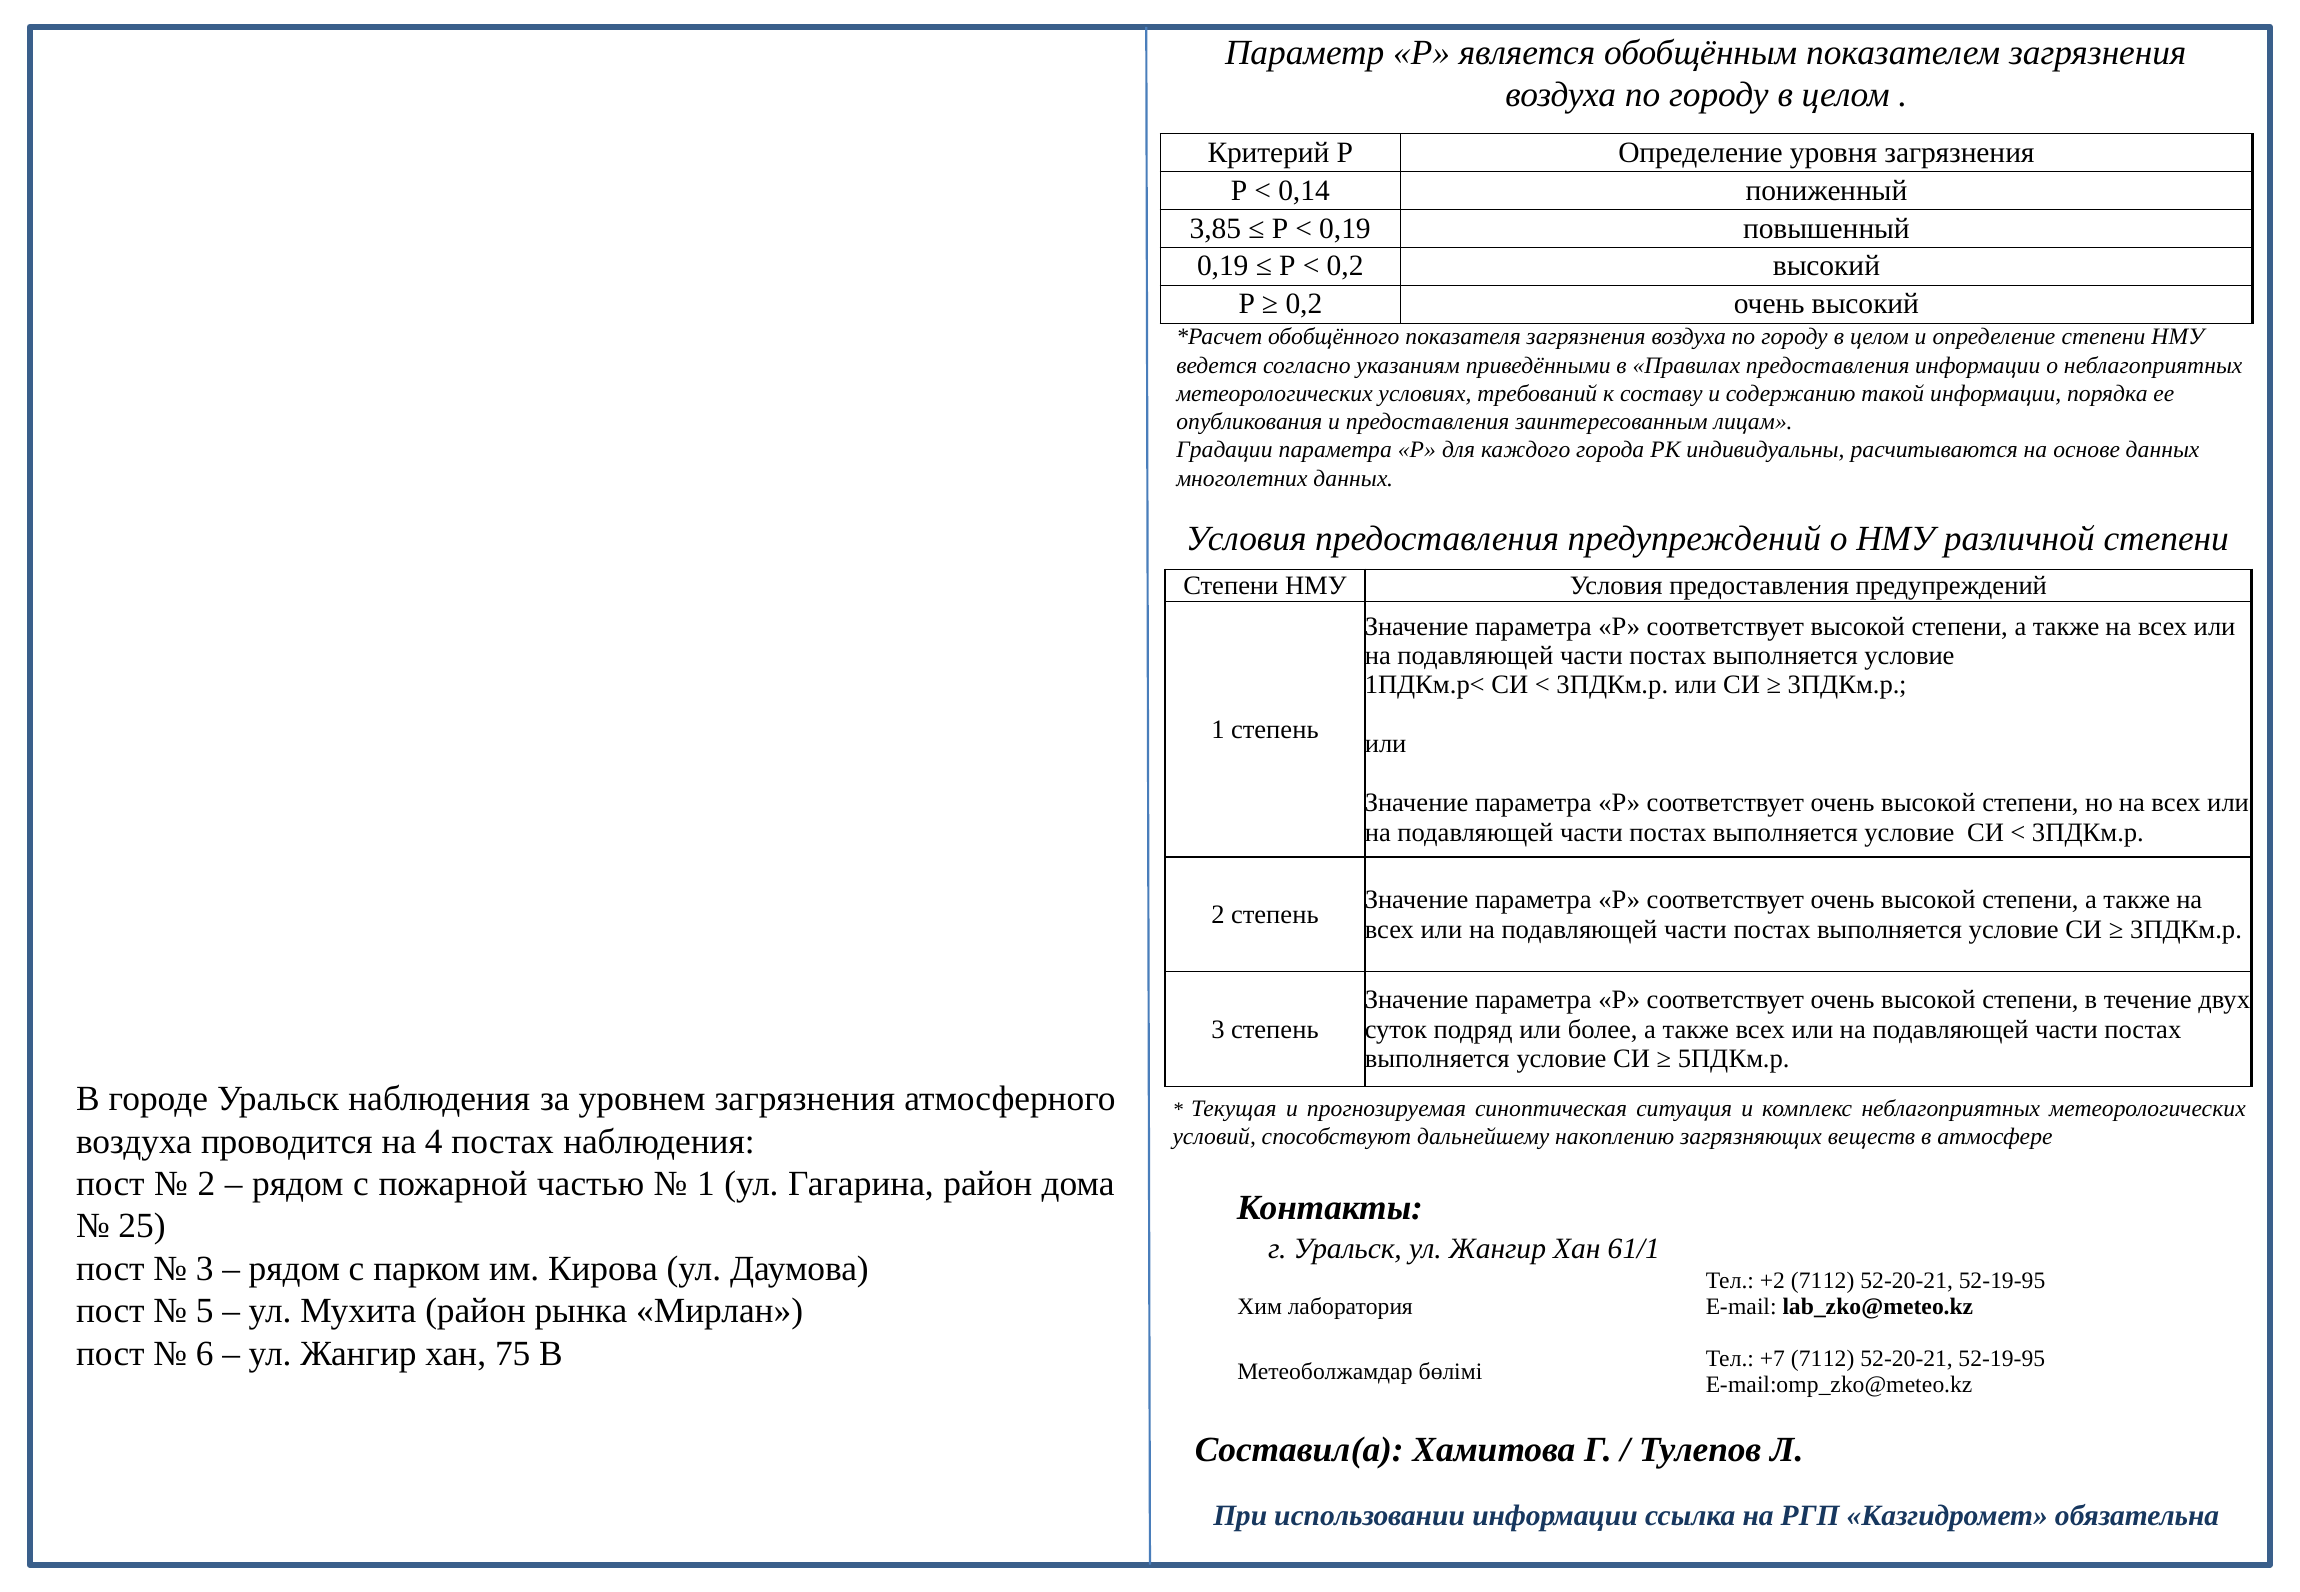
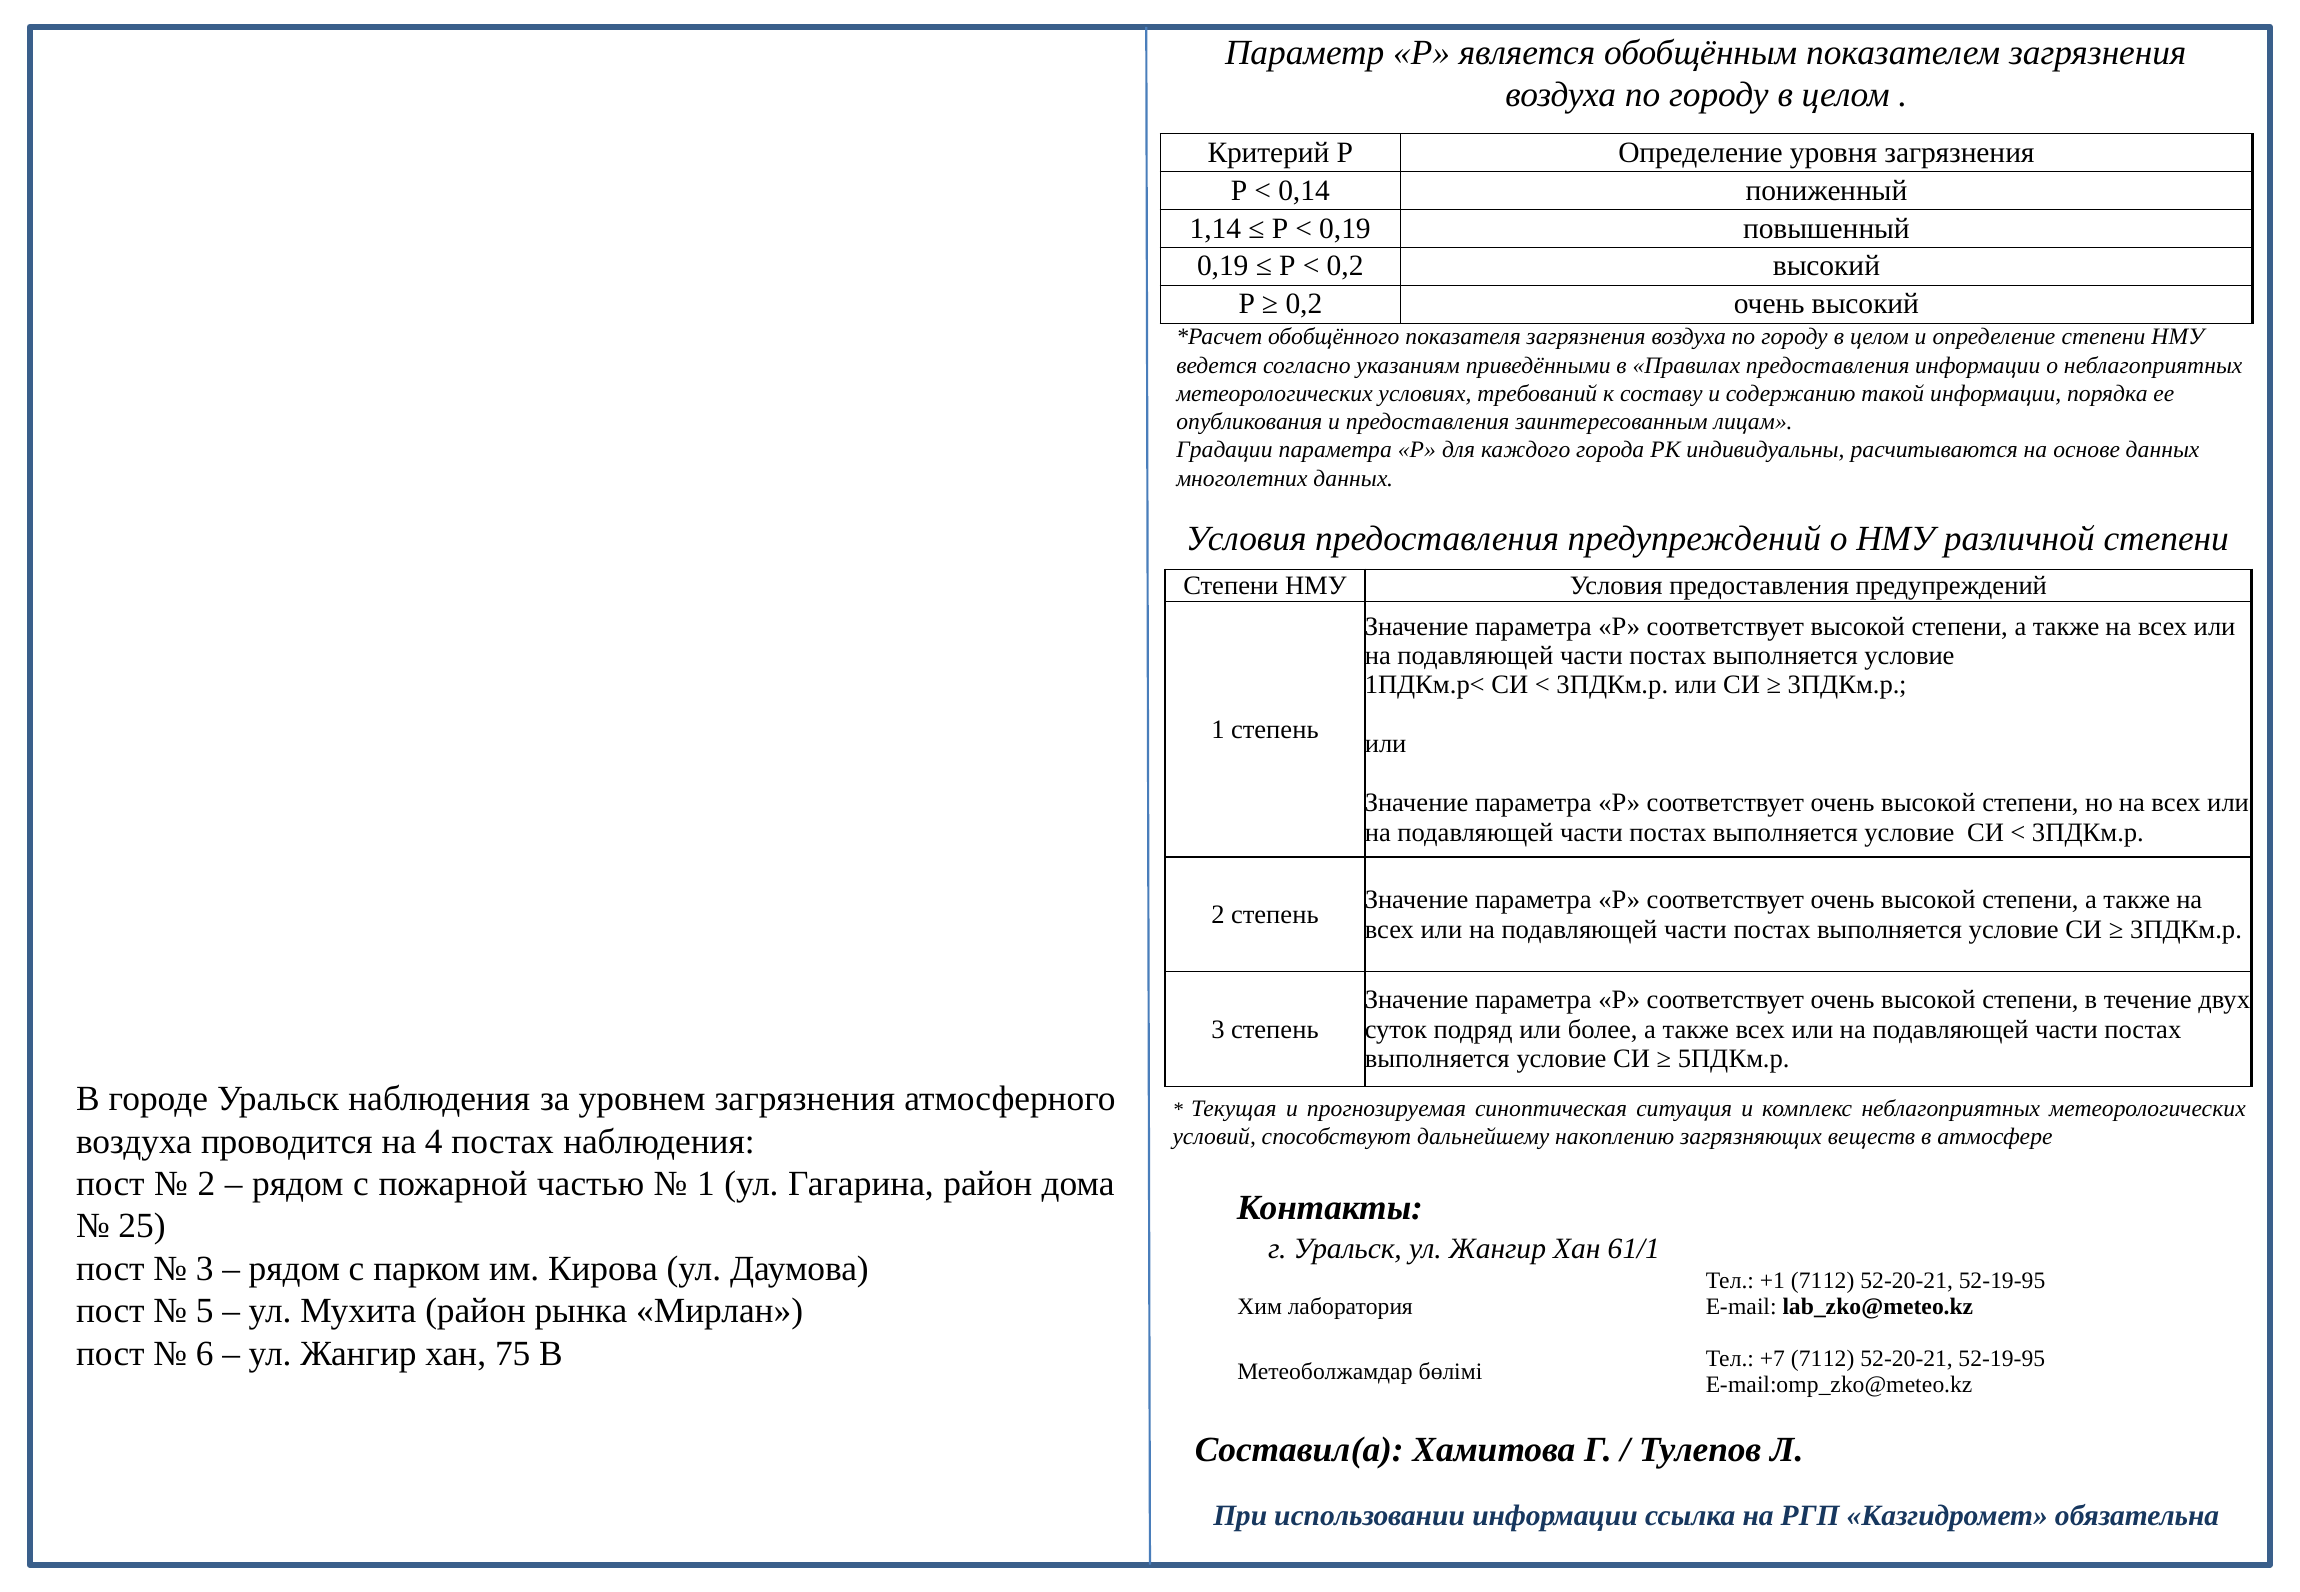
3,85: 3,85 -> 1,14
+2: +2 -> +1
